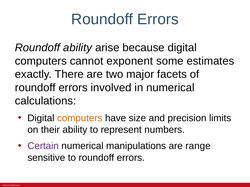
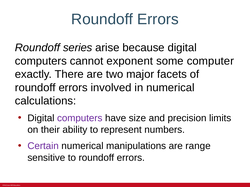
Roundoff ability: ability -> series
estimates: estimates -> computer
computers at (80, 118) colour: orange -> purple
